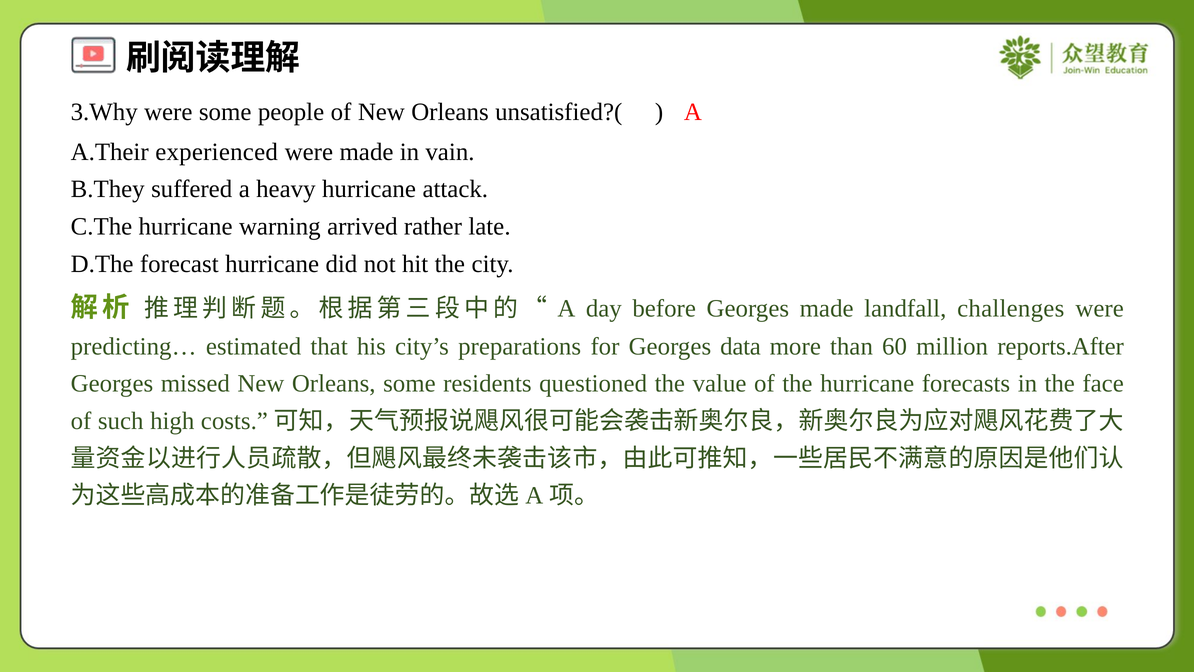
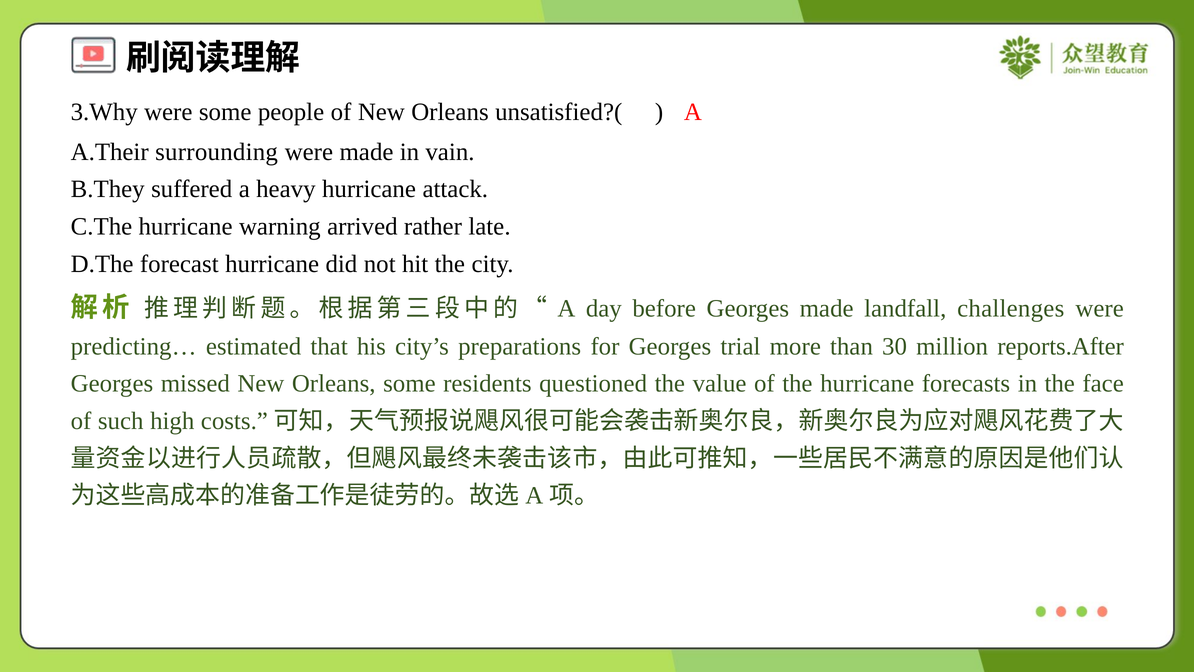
experienced: experienced -> surrounding
data: data -> trial
60: 60 -> 30
